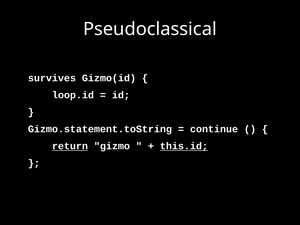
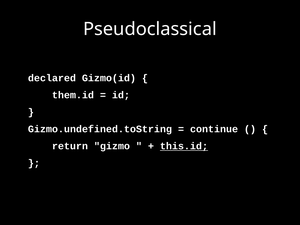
survives: survives -> declared
loop.id: loop.id -> them.id
Gizmo.statement.toString: Gizmo.statement.toString -> Gizmo.undefined.toString
return underline: present -> none
